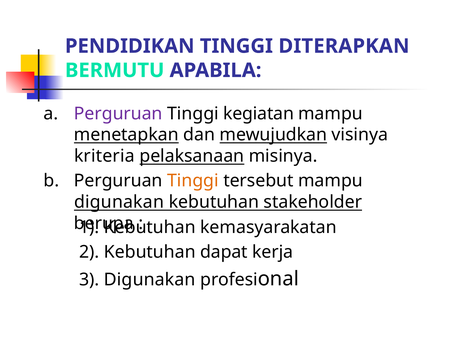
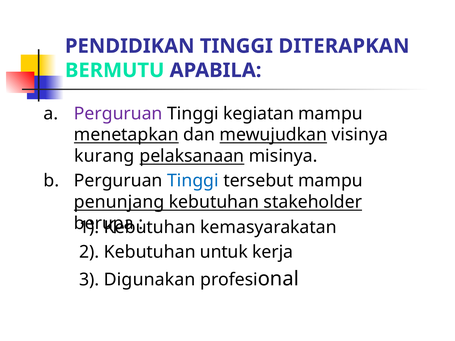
kriteria: kriteria -> kurang
Tinggi at (193, 181) colour: orange -> blue
digunakan at (119, 202): digunakan -> penunjang
dapat: dapat -> untuk
